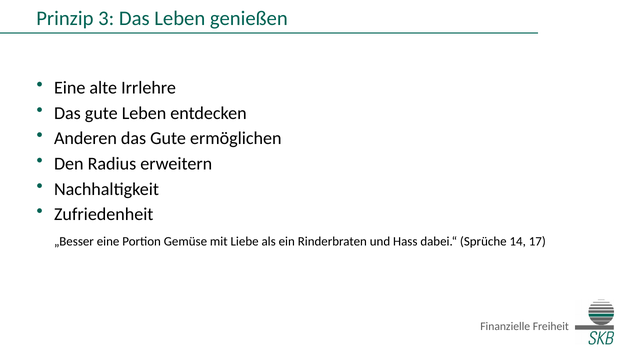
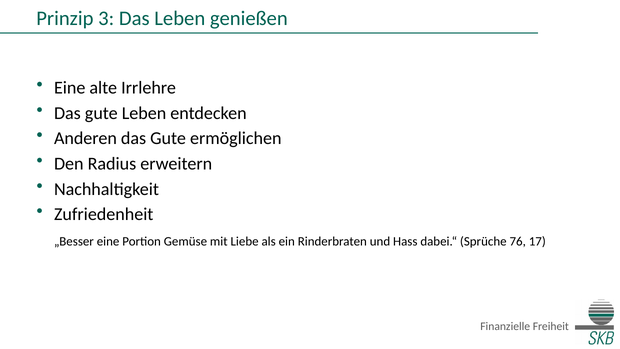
14: 14 -> 76
